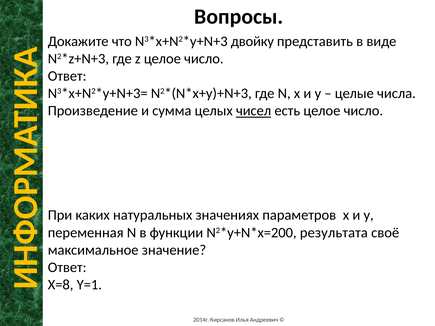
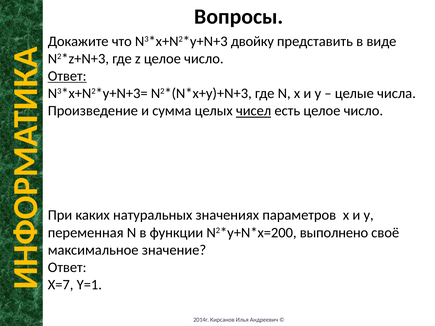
Ответ at (67, 76) underline: none -> present
результата: результата -> выполнено
X=8: X=8 -> X=7
